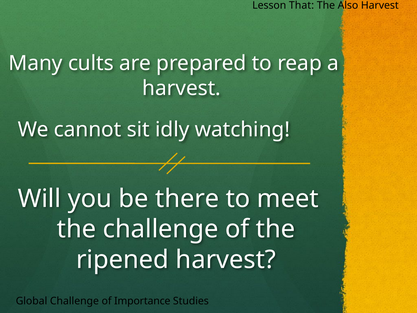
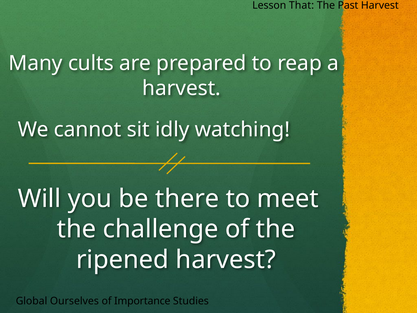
Also: Also -> Past
Global Challenge: Challenge -> Ourselves
